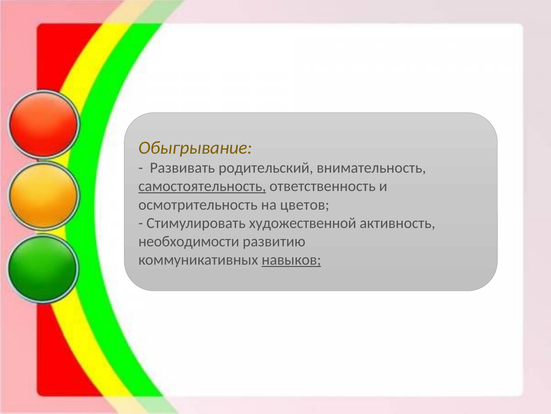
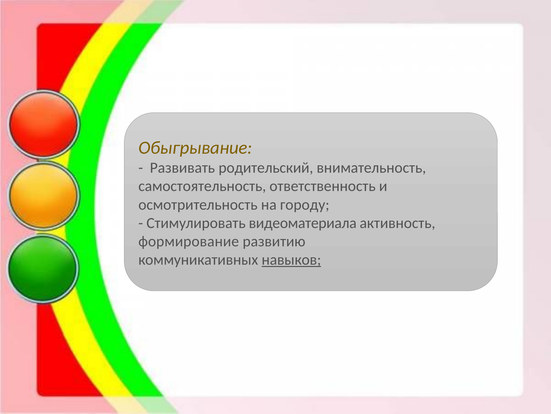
самостоятельность underline: present -> none
цветов: цветов -> городу
художественной: художественной -> видеоматериала
необходимости: необходимости -> формирование
